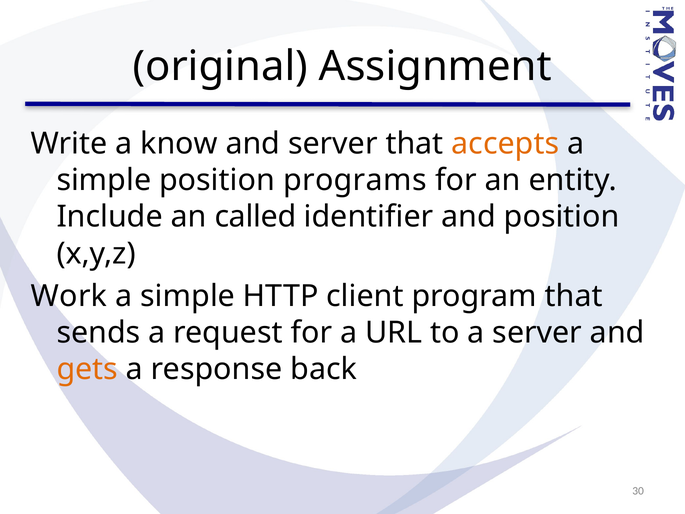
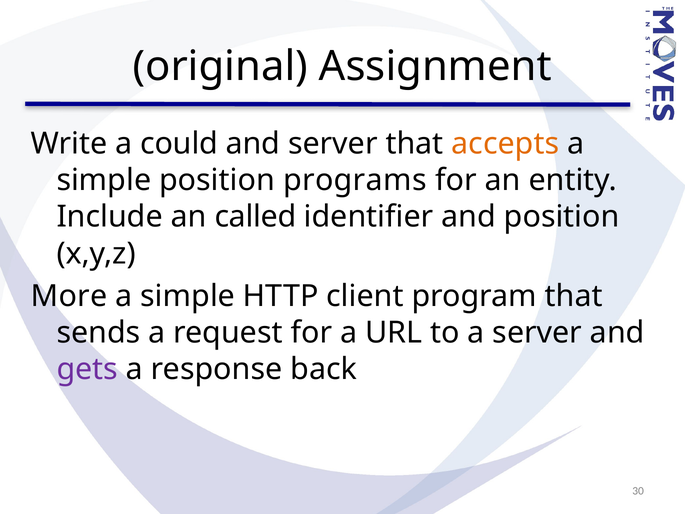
know: know -> could
Work: Work -> More
gets colour: orange -> purple
